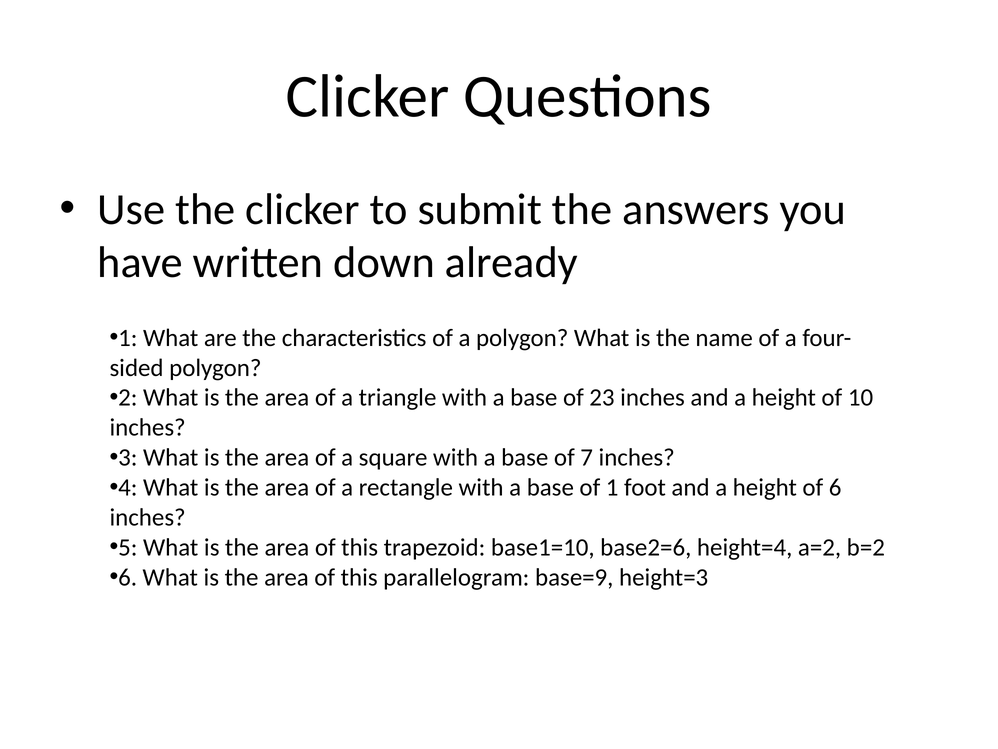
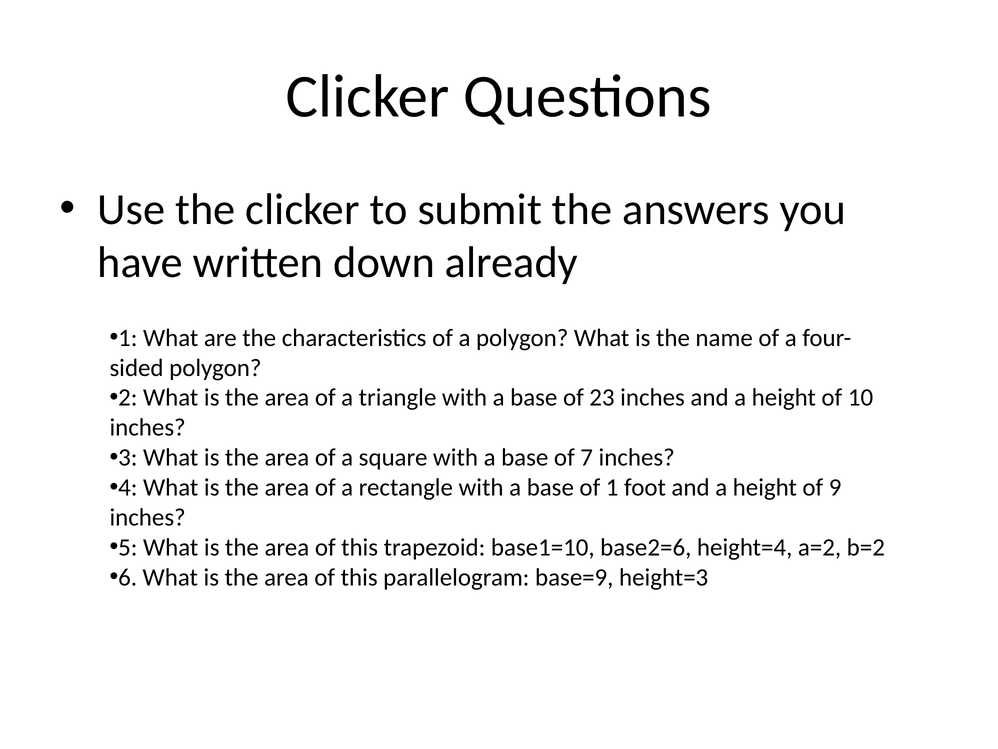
6: 6 -> 9
